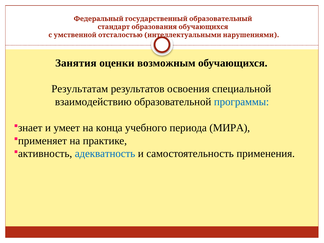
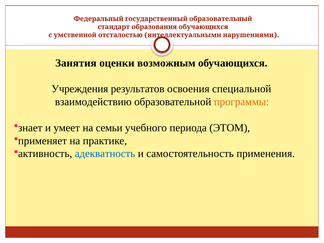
Результатам: Результатам -> Учреждения
программы colour: blue -> orange
конца: конца -> семьи
МИРА: МИРА -> ЭТОМ
